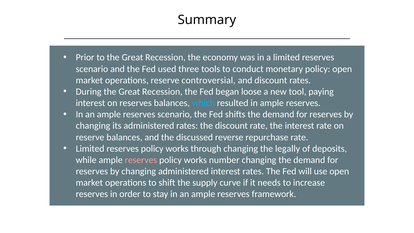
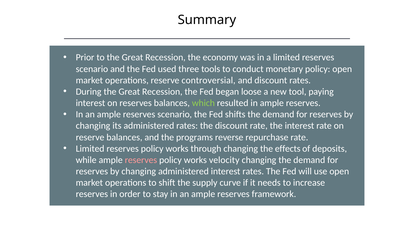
which colour: light blue -> light green
discussed: discussed -> programs
legally: legally -> effects
number: number -> velocity
